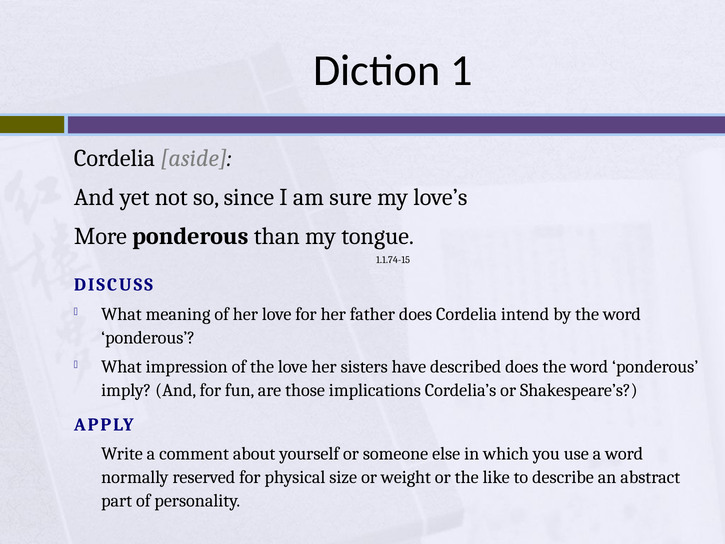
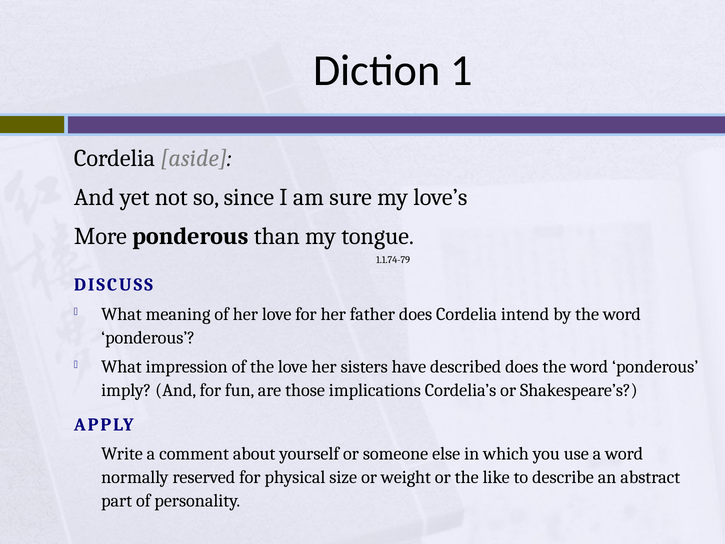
1.1.74-15: 1.1.74-15 -> 1.1.74-79
